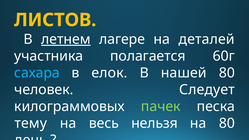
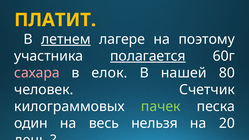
ЛИСТОВ: ЛИСТОВ -> ПЛАТИТ
деталей: деталей -> поэтому
полагается underline: none -> present
сахара colour: light blue -> pink
Следует: Следует -> Счетчик
тему: тему -> один
на 80: 80 -> 20
